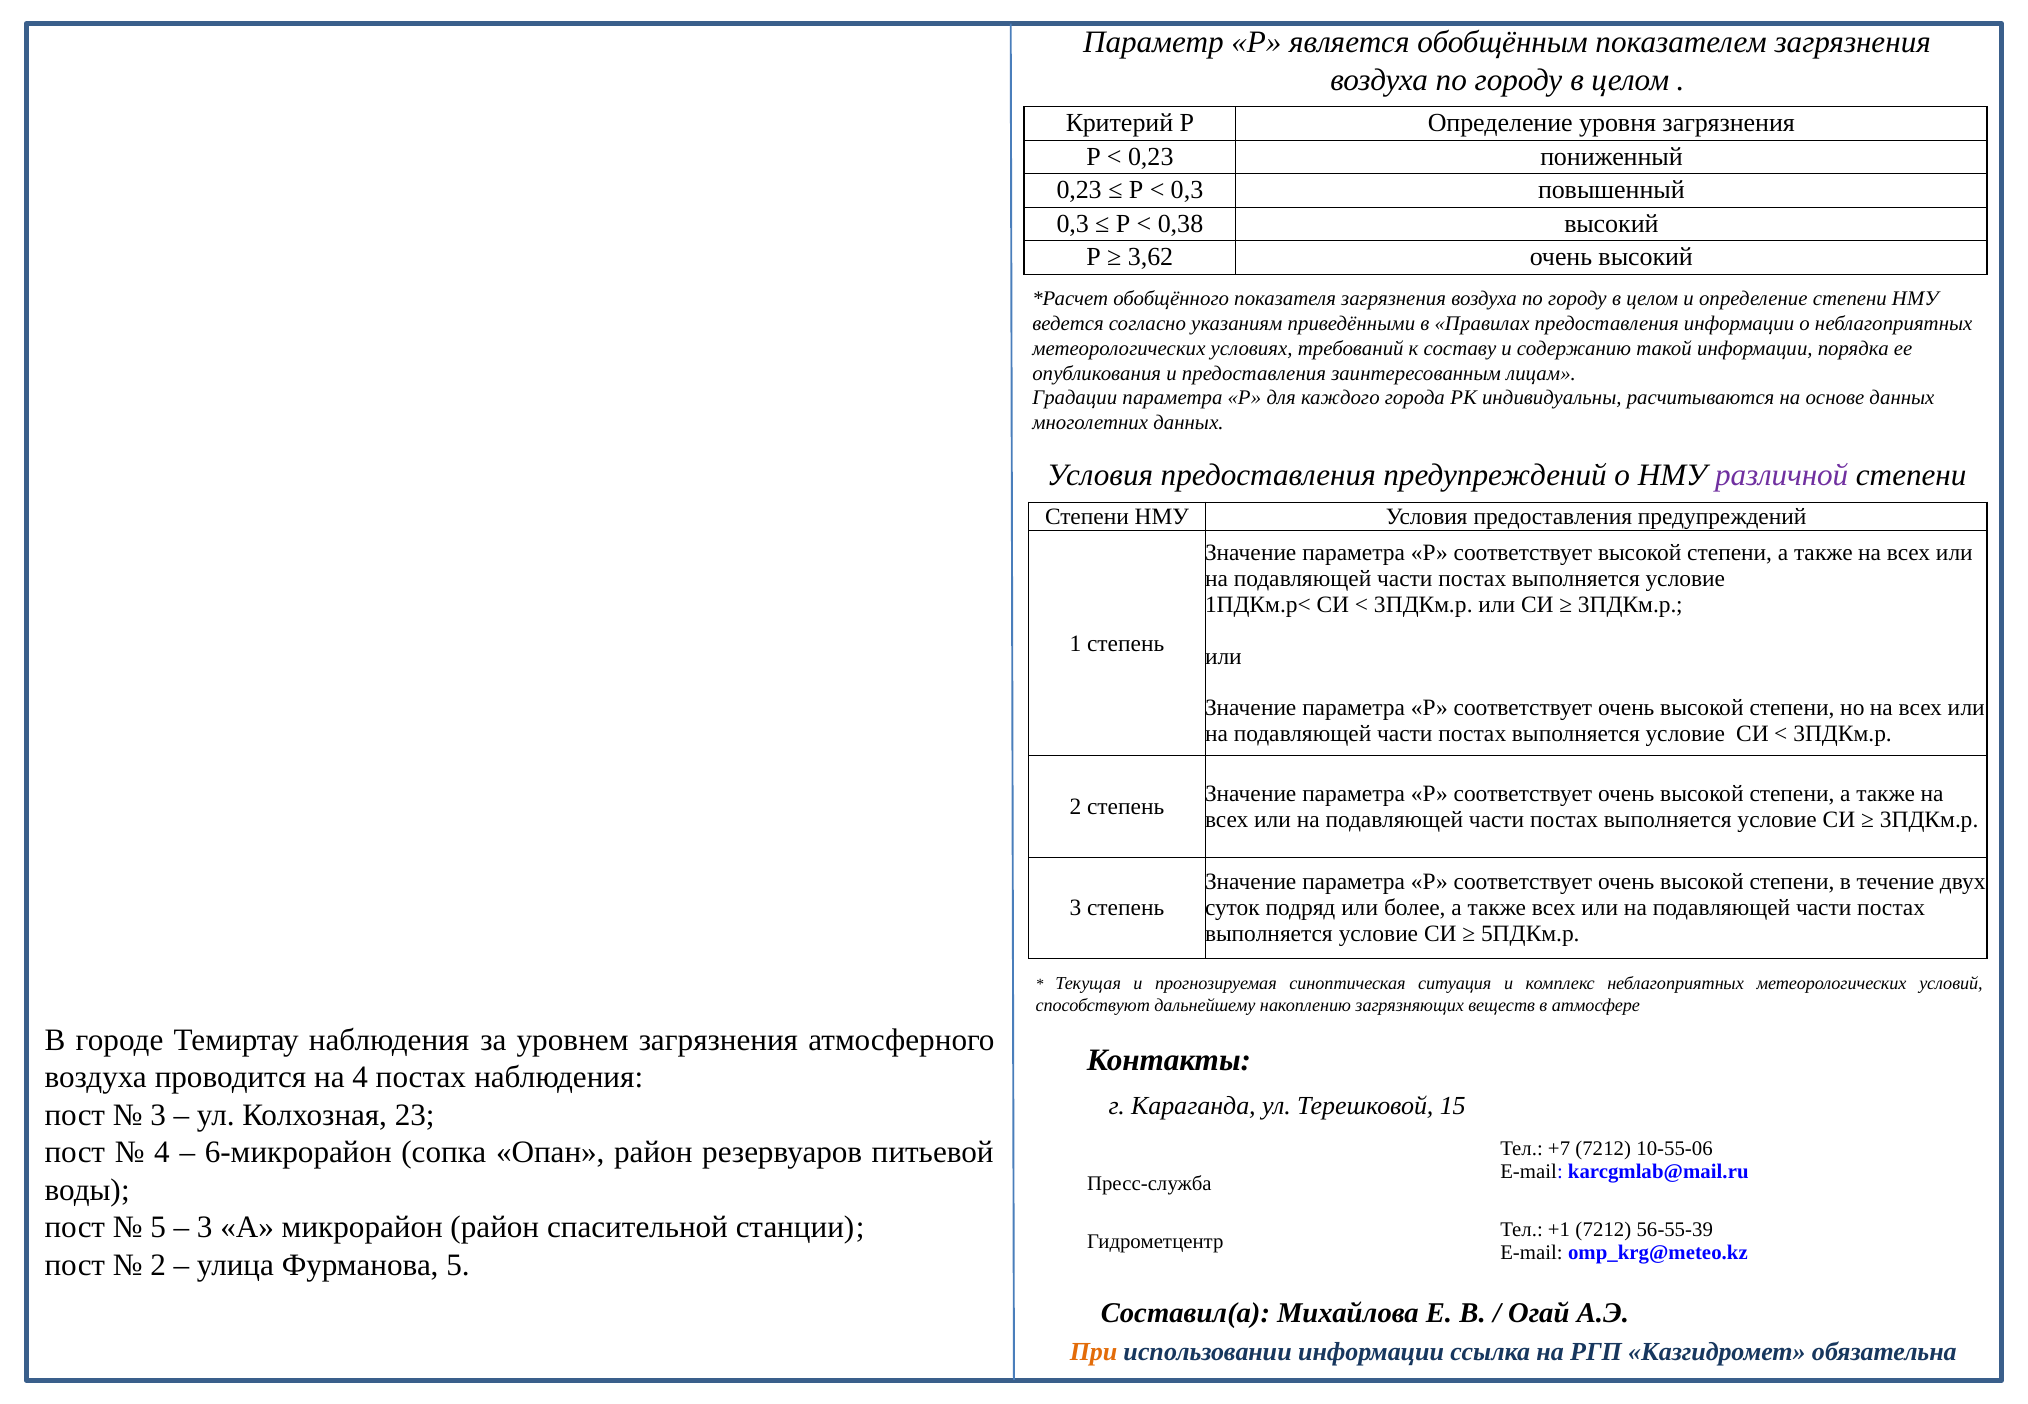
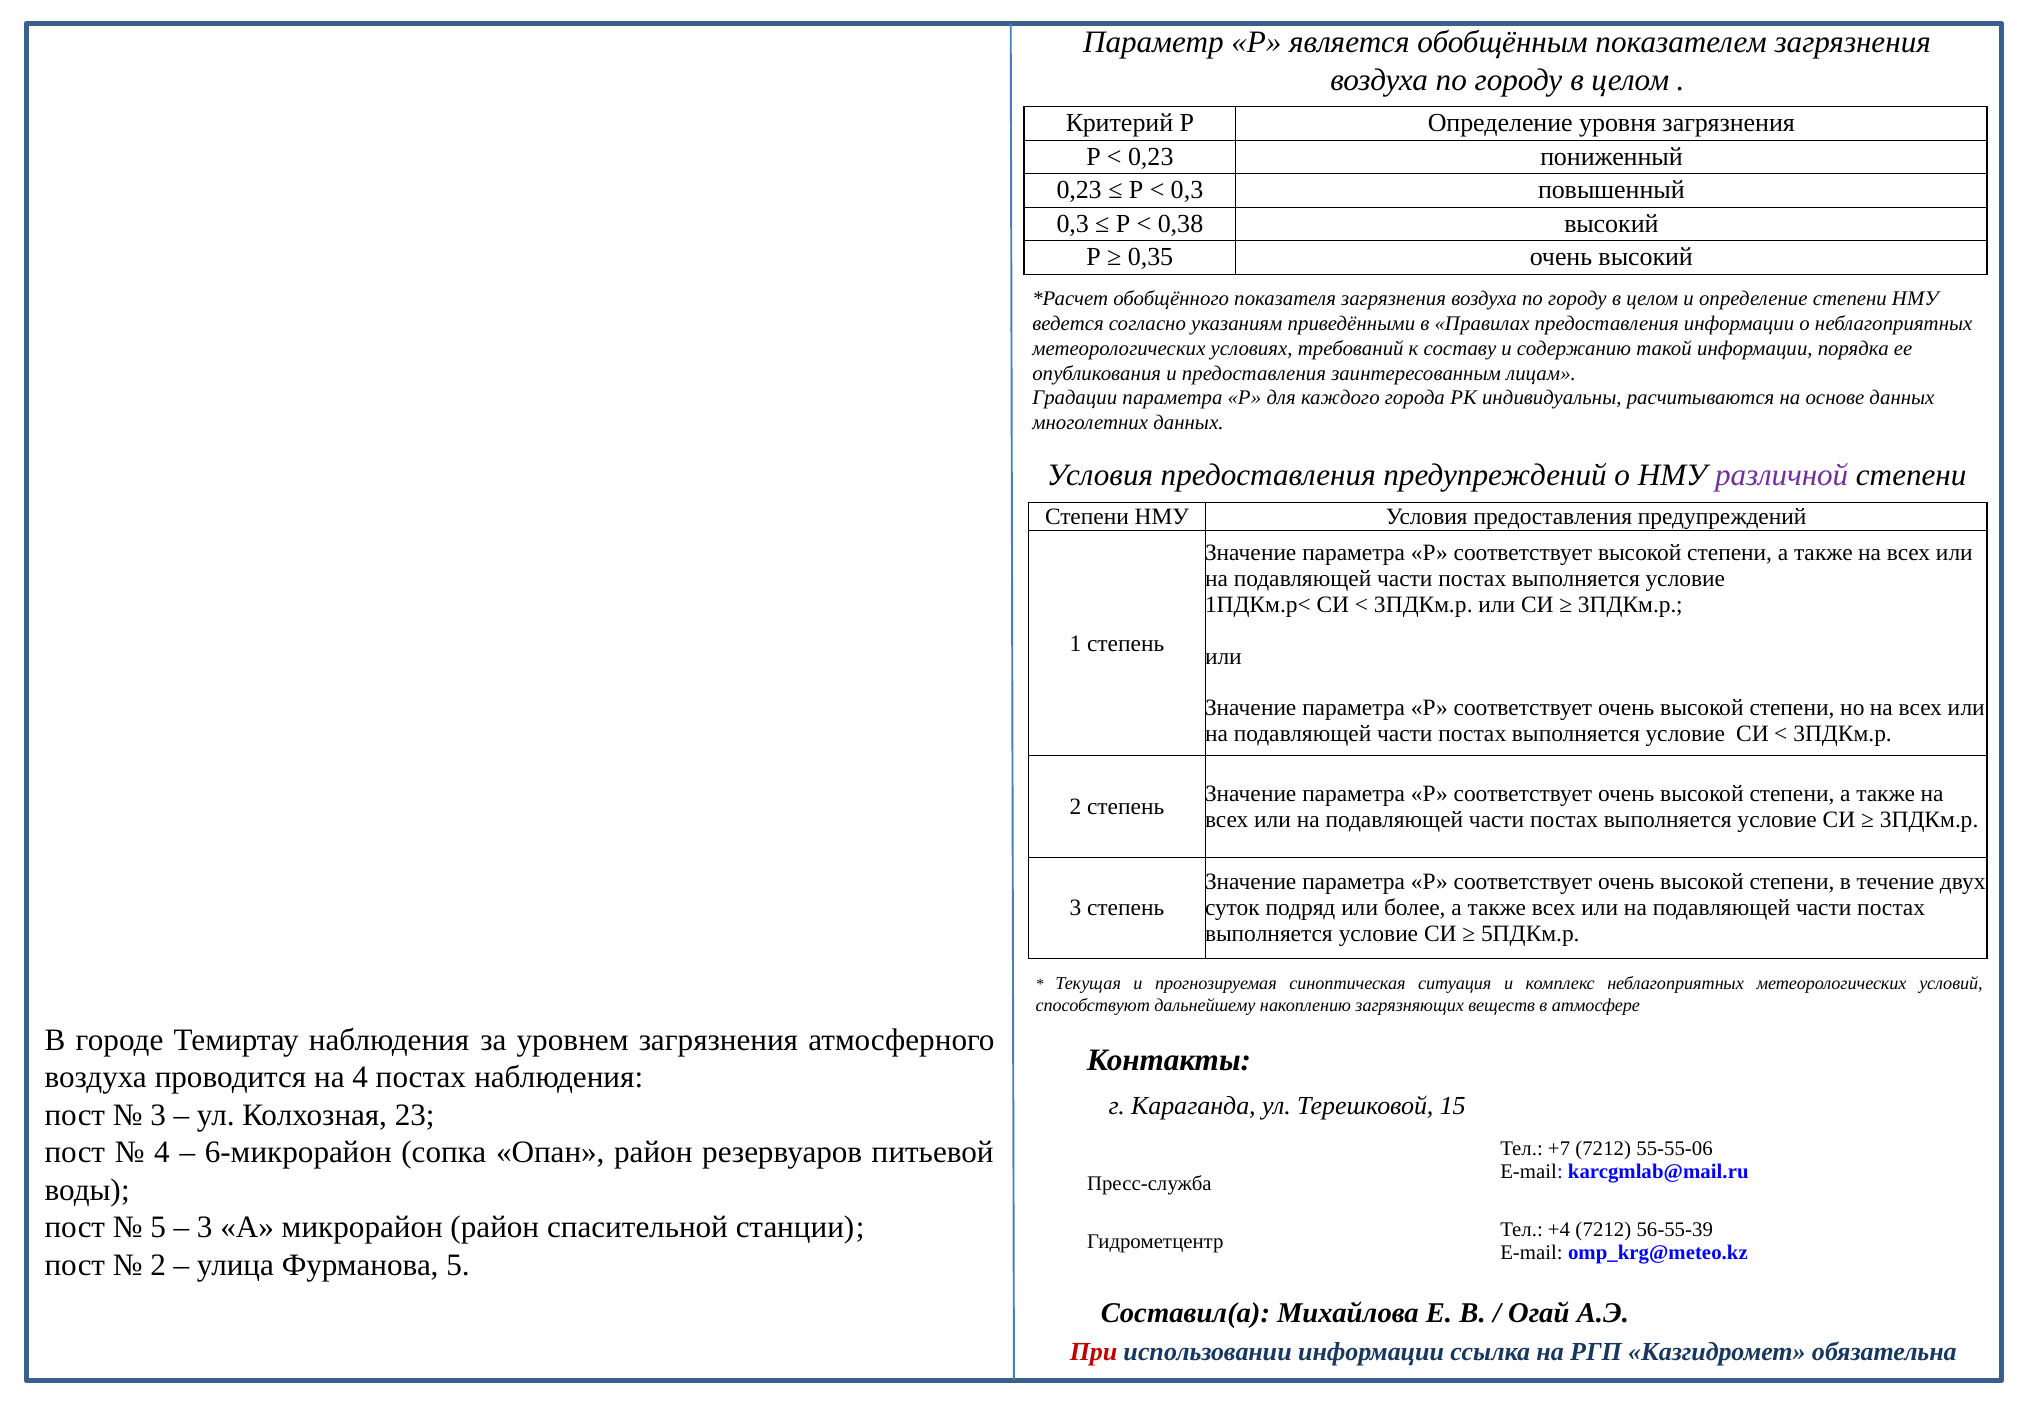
3,62: 3,62 -> 0,35
10-55-06: 10-55-06 -> 55-55-06
+1: +1 -> +4
При colour: orange -> red
